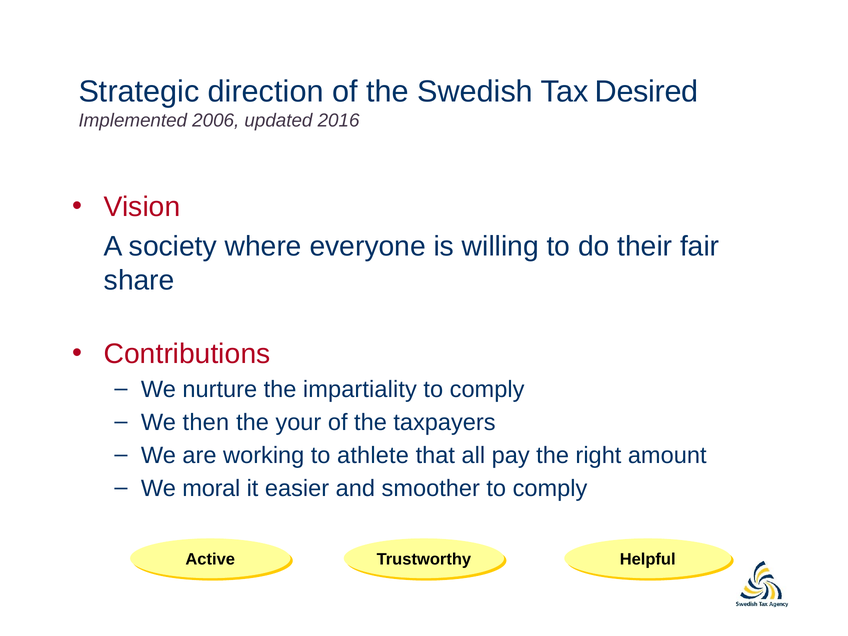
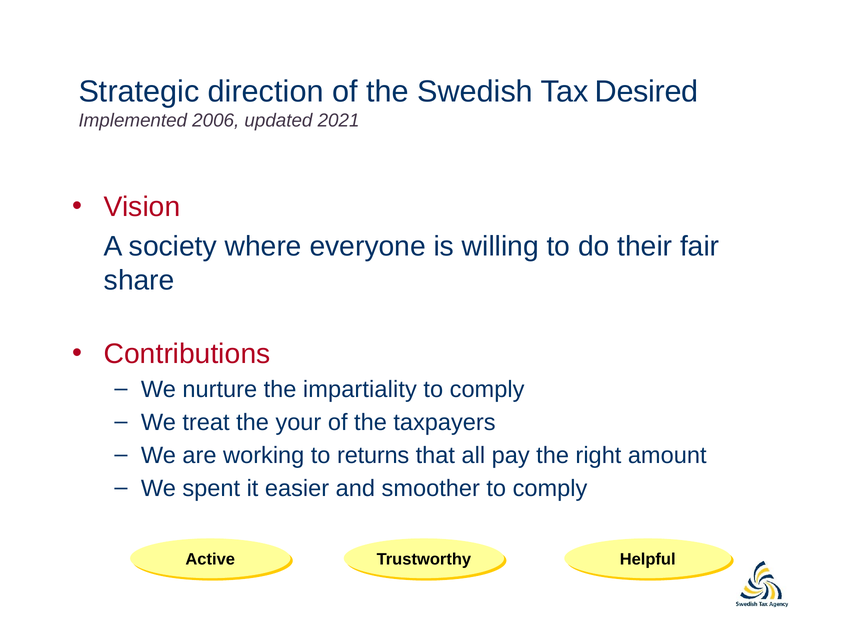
2016: 2016 -> 2021
then: then -> treat
athlete: athlete -> returns
moral: moral -> spent
